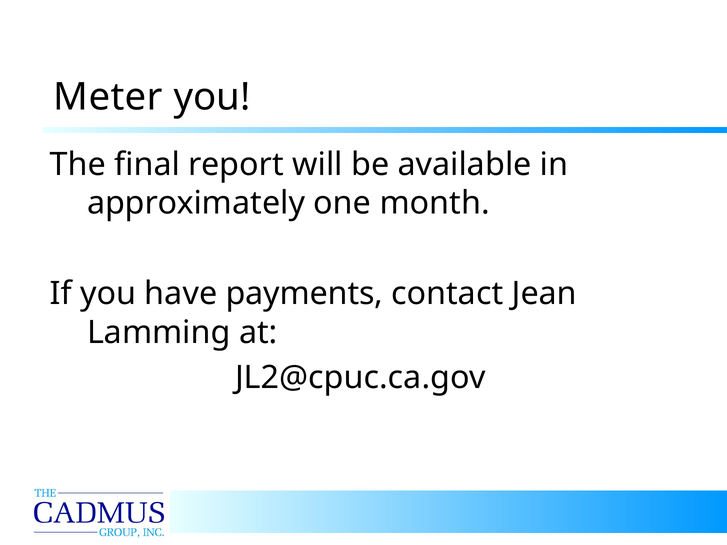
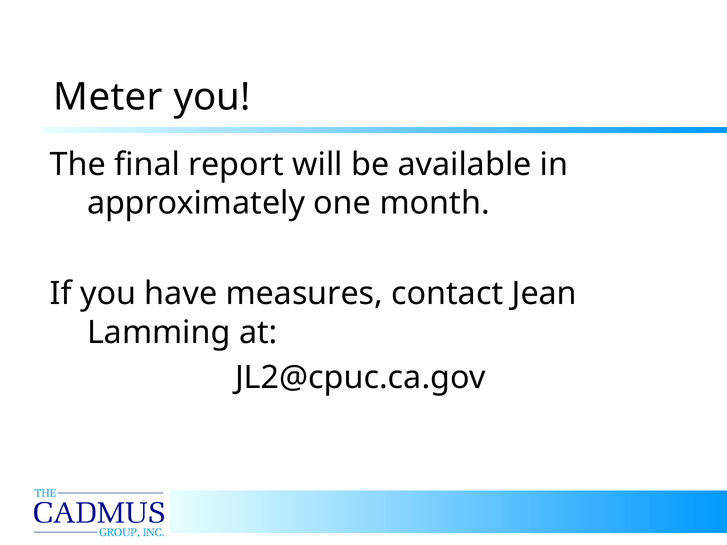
payments: payments -> measures
